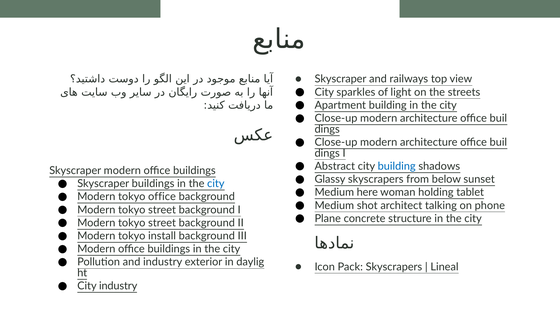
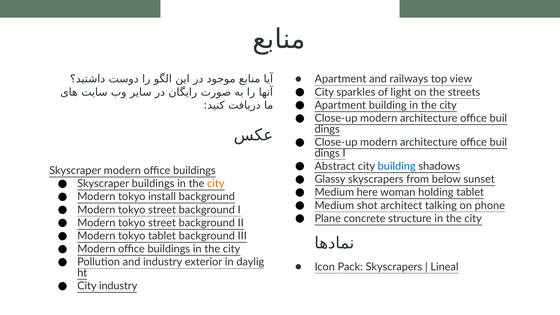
Skyscraper at (341, 79): Skyscraper -> Apartment
city at (216, 184) colour: blue -> orange
tokyo office: office -> install
tokyo install: install -> tablet
